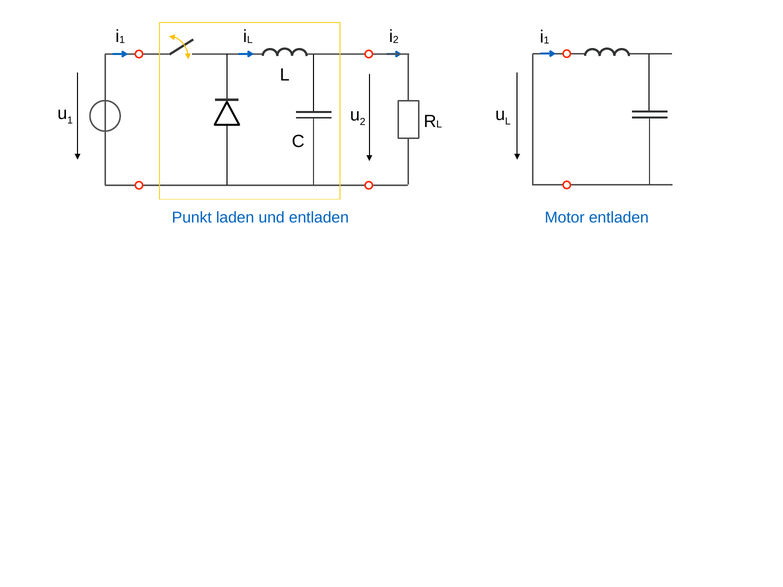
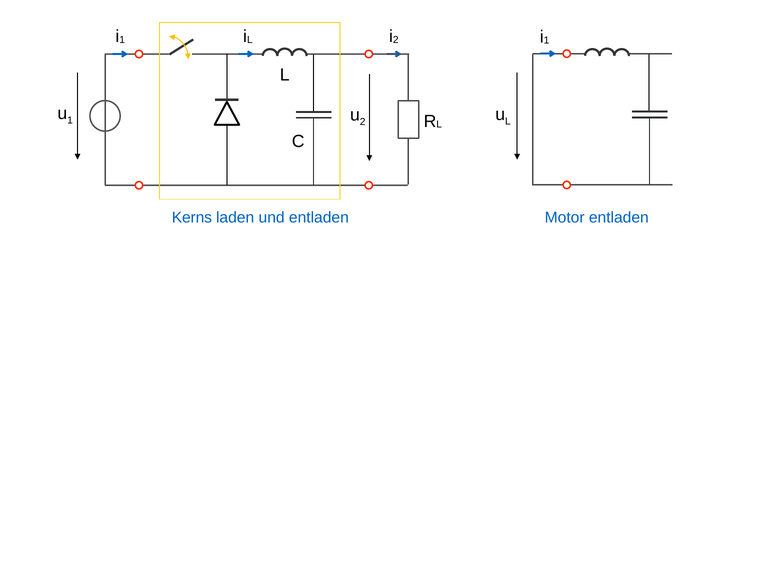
Punkt: Punkt -> Kerns
